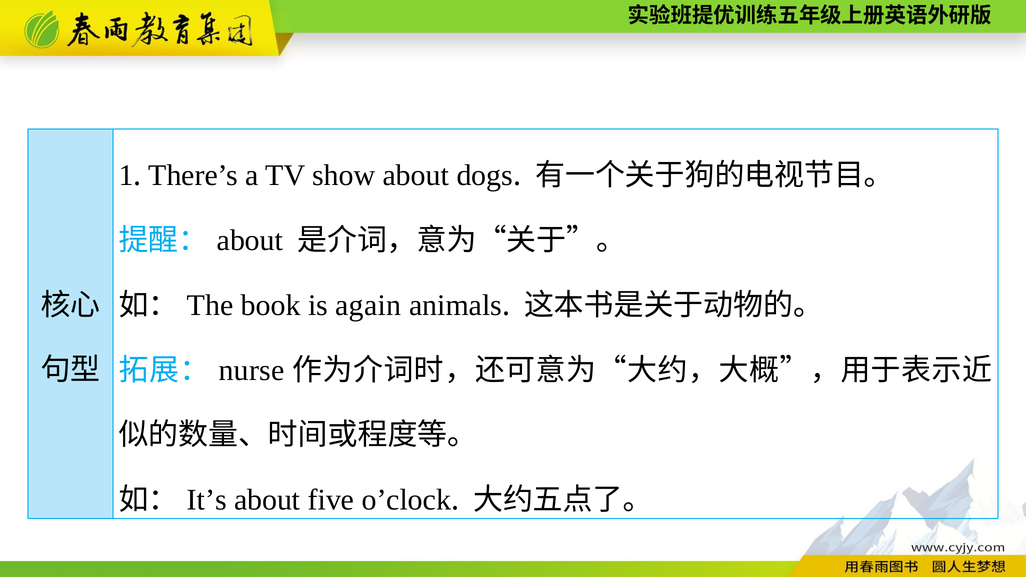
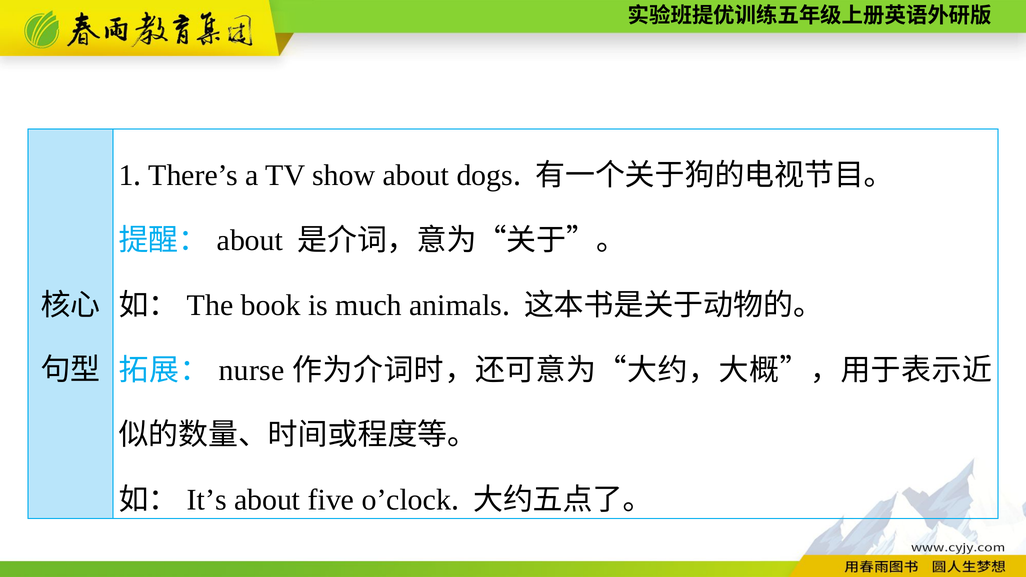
again: again -> much
